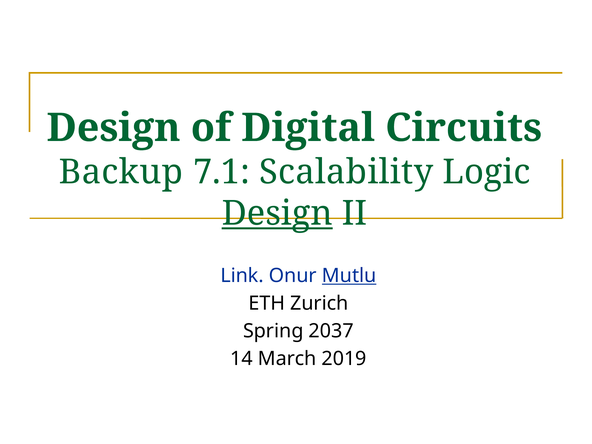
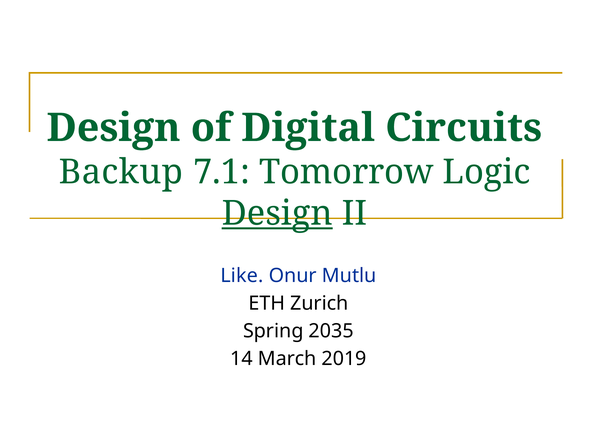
Scalability: Scalability -> Tomorrow
Link: Link -> Like
Mutlu underline: present -> none
2037: 2037 -> 2035
